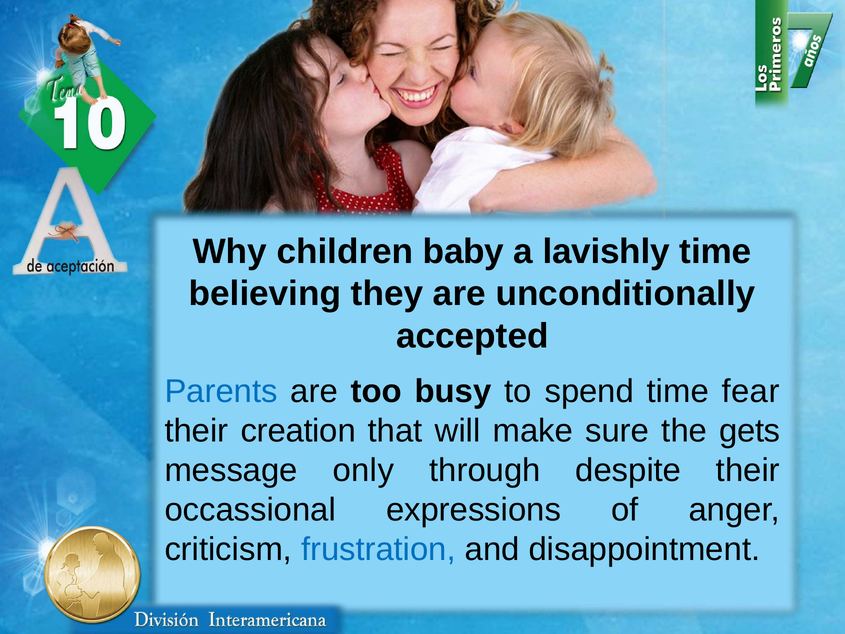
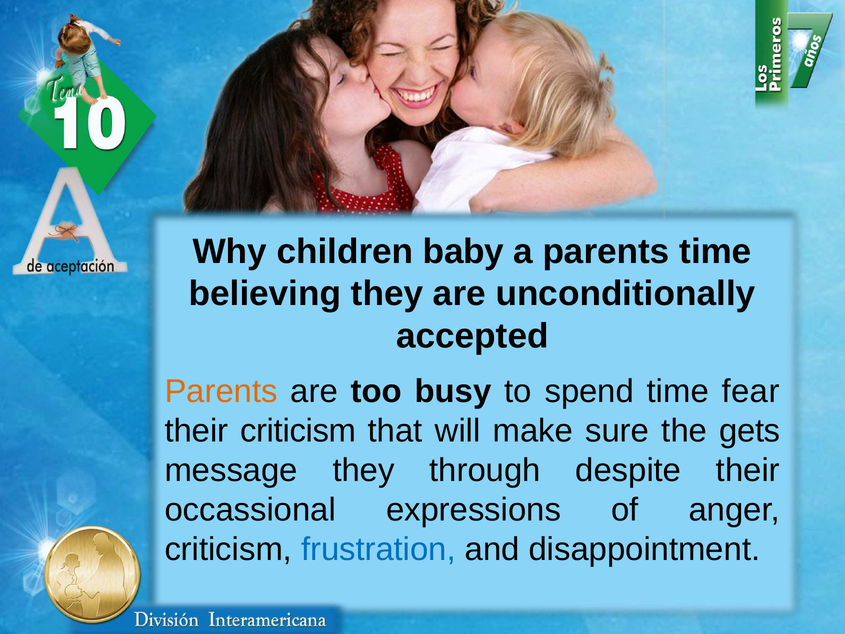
a lavishly: lavishly -> parents
Parents at (221, 391) colour: blue -> orange
their creation: creation -> criticism
message only: only -> they
